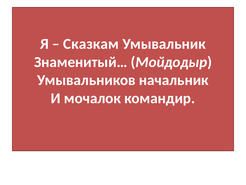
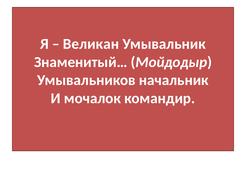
Сказкам: Сказкам -> Великан
